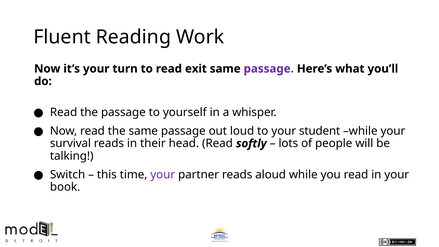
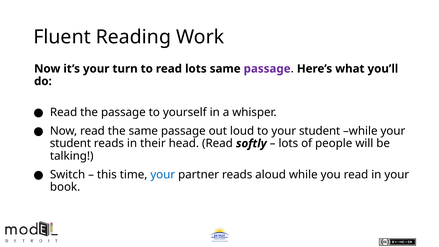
read exit: exit -> lots
survival at (70, 143): survival -> student
your at (163, 175) colour: purple -> blue
